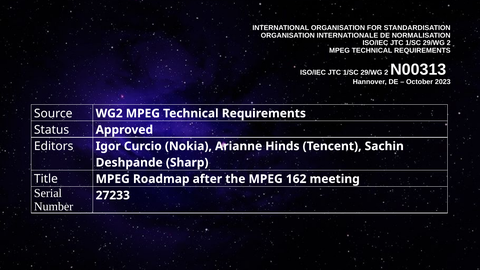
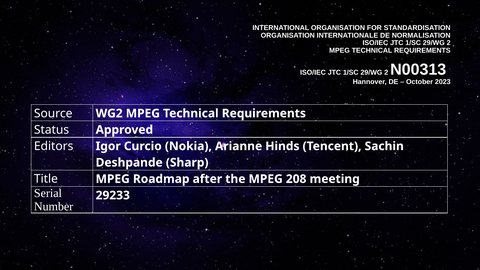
162: 162 -> 208
27233: 27233 -> 29233
